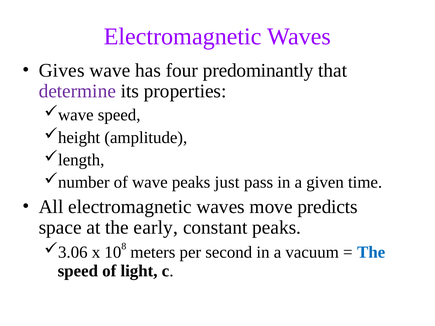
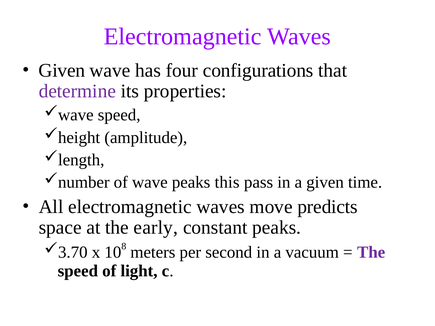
Gives at (62, 70): Gives -> Given
predominantly: predominantly -> configurations
just: just -> this
3.06: 3.06 -> 3.70
The at (371, 253) colour: blue -> purple
